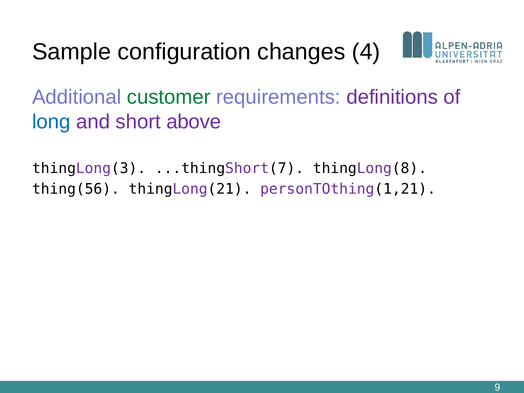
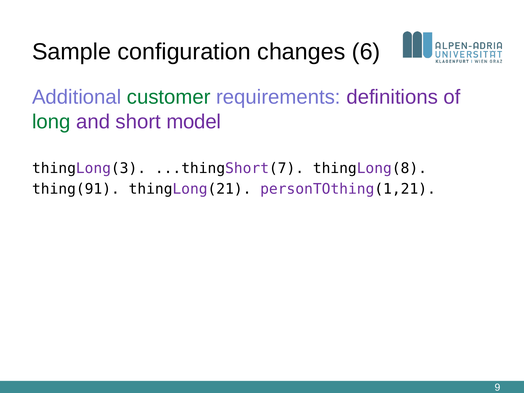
4: 4 -> 6
long colour: blue -> green
above: above -> model
thing(56: thing(56 -> thing(91
